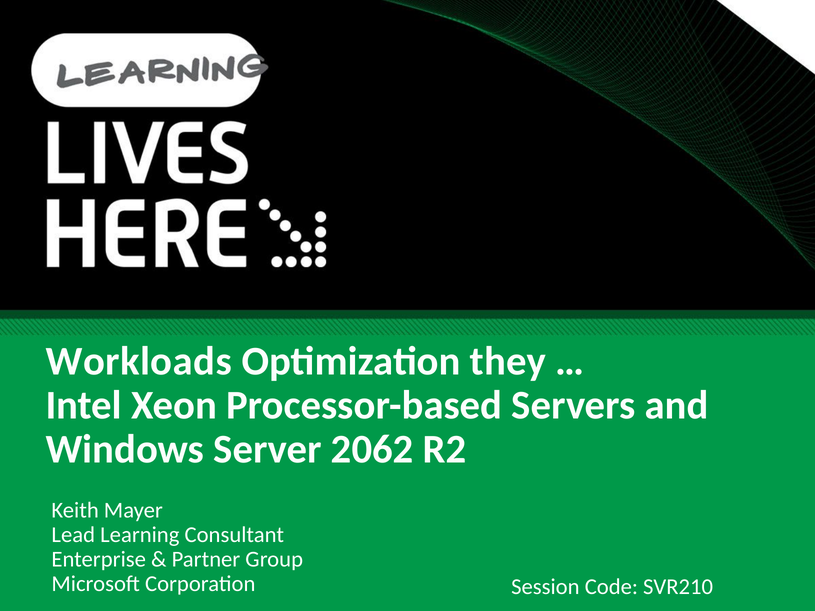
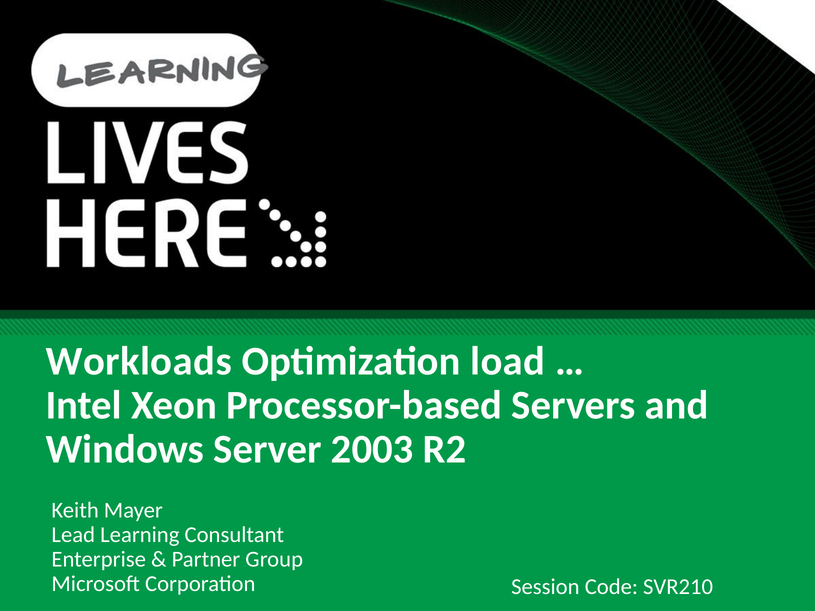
they: they -> load
2062: 2062 -> 2003
